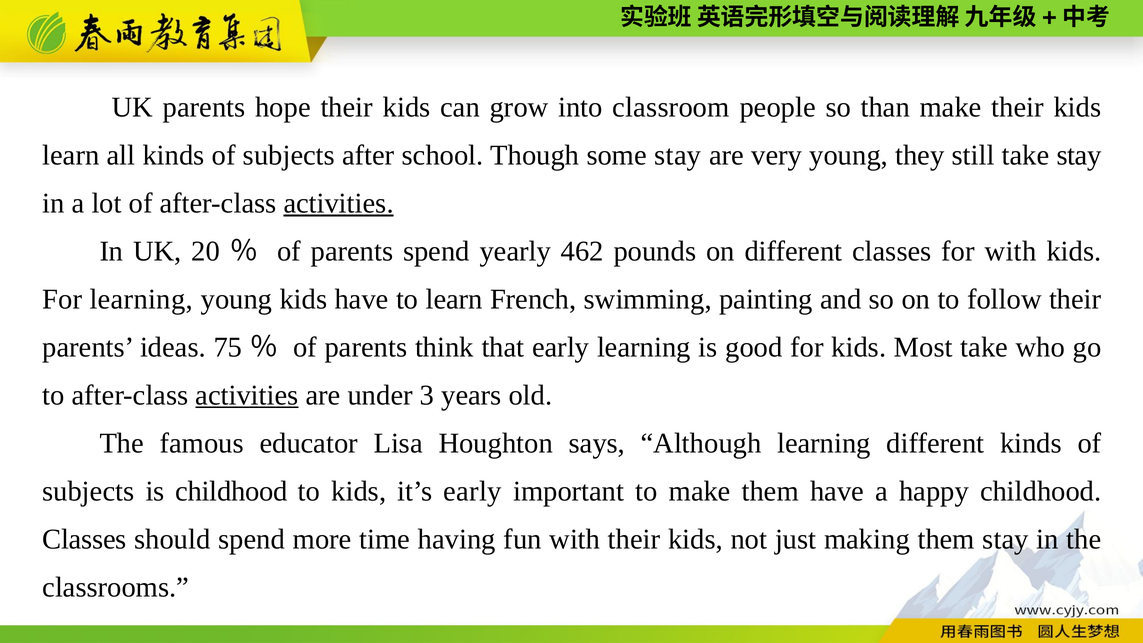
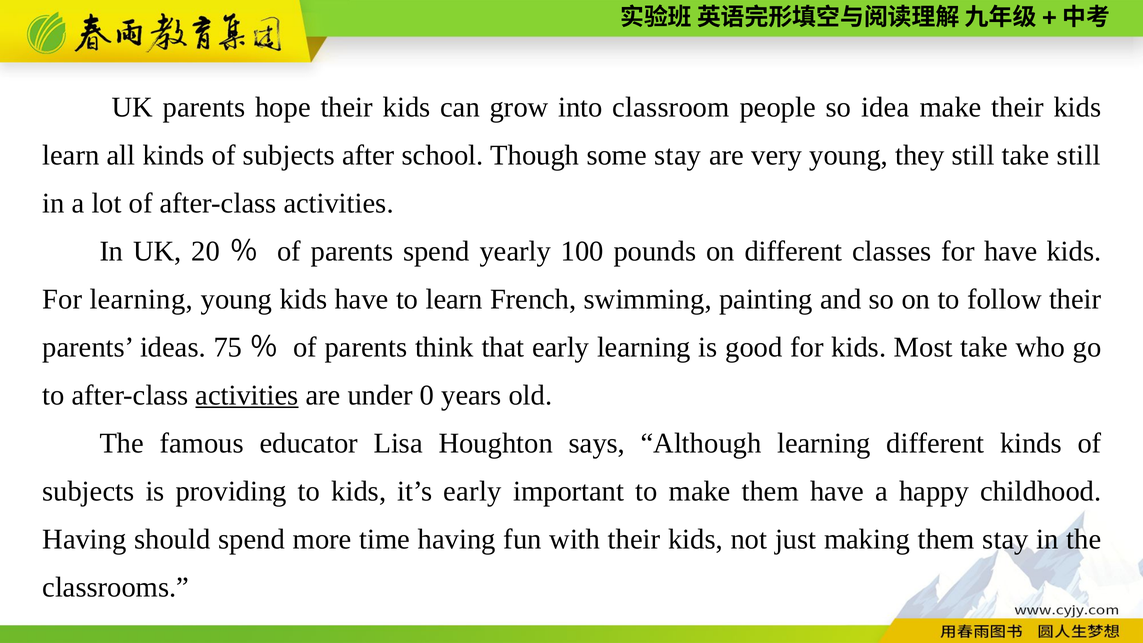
than: than -> idea
take stay: stay -> still
activities at (339, 203) underline: present -> none
462: 462 -> 100
for with: with -> have
3: 3 -> 0
is childhood: childhood -> providing
Classes at (85, 539): Classes -> Having
